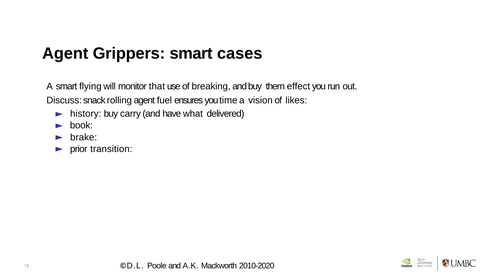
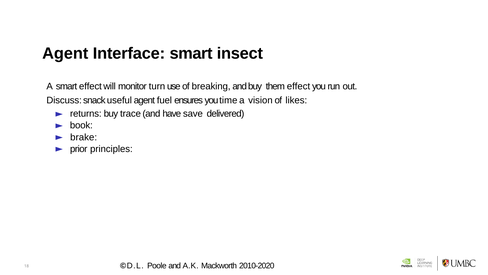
Grippers: Grippers -> Interface
cases: cases -> insect
smart flying: flying -> effect
that: that -> turn
rolling: rolling -> useful
history: history -> returns
carry: carry -> trace
what: what -> save
transition: transition -> principles
